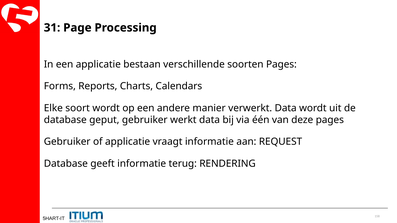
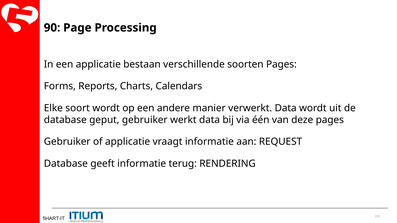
31: 31 -> 90
